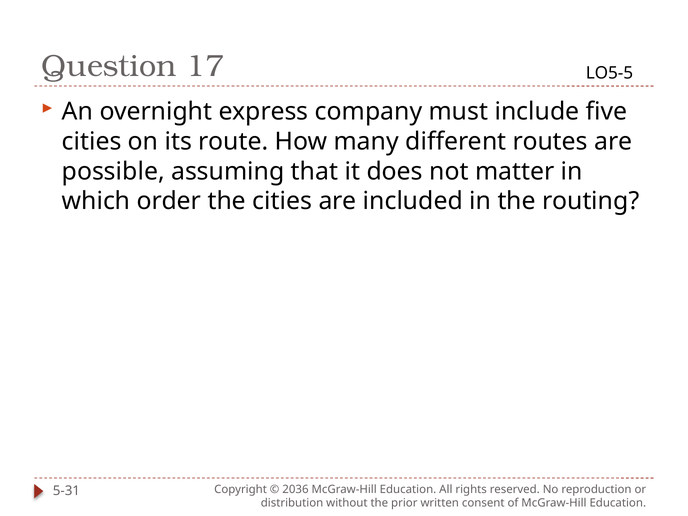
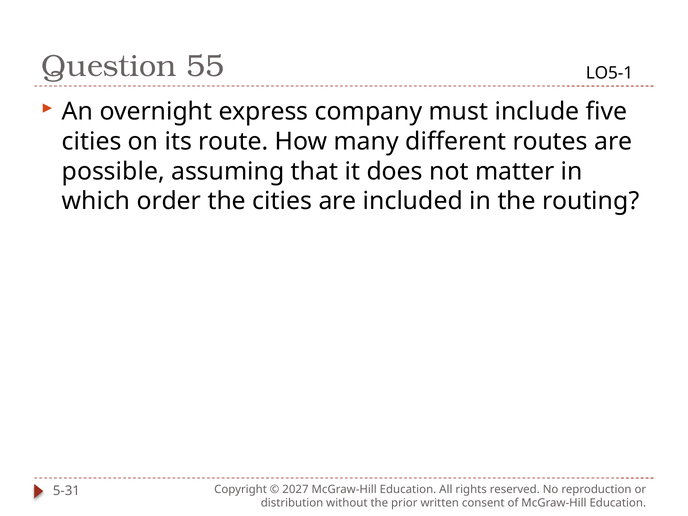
17: 17 -> 55
LO5-5: LO5-5 -> LO5-1
2036: 2036 -> 2027
